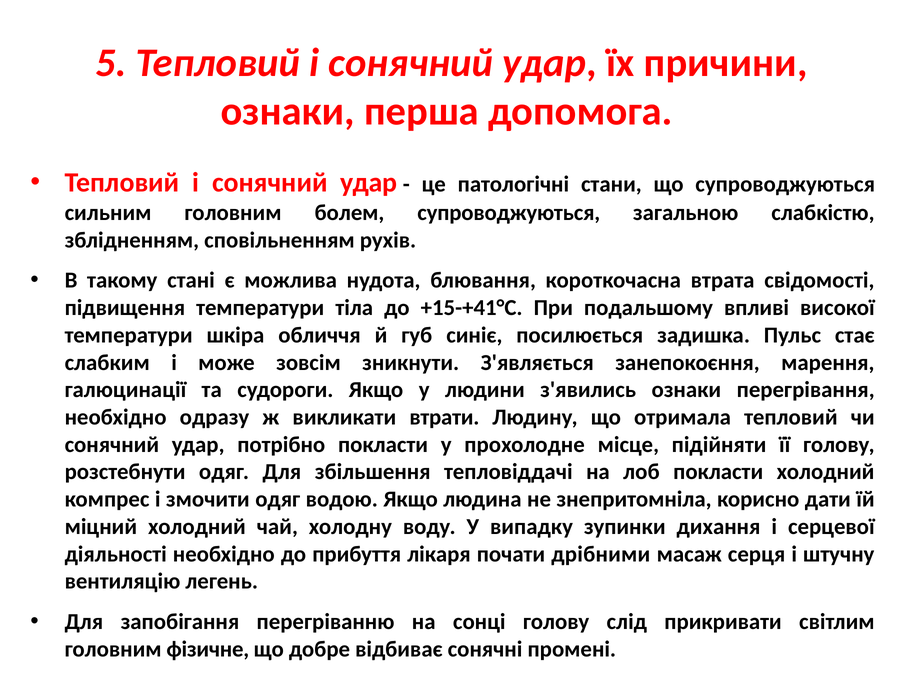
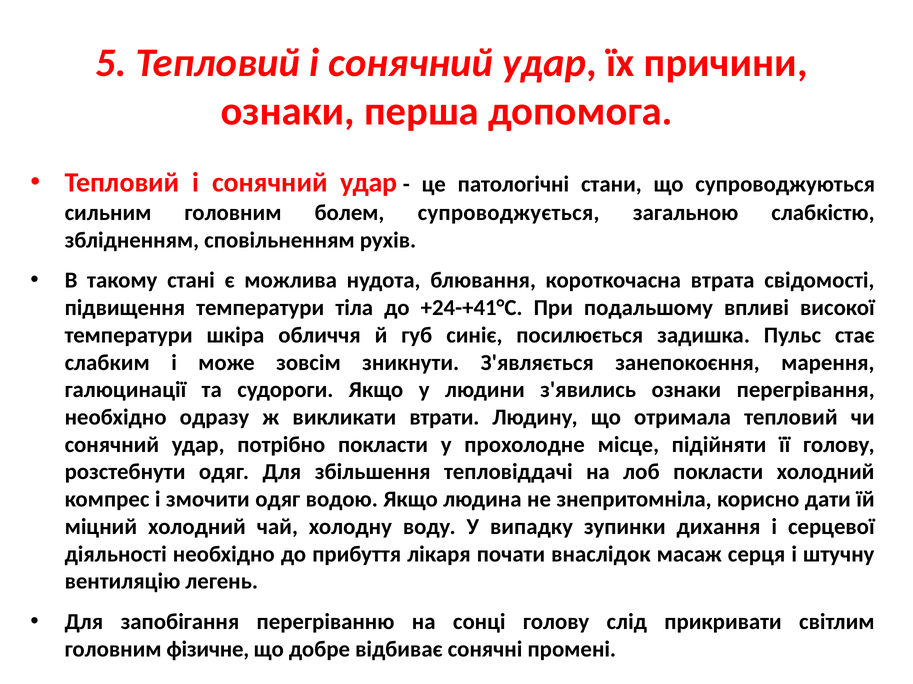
болем супроводжуються: супроводжуються -> супроводжується
+15-+41°С: +15-+41°С -> +24-+41°С
дрібними: дрібними -> внаслідок
